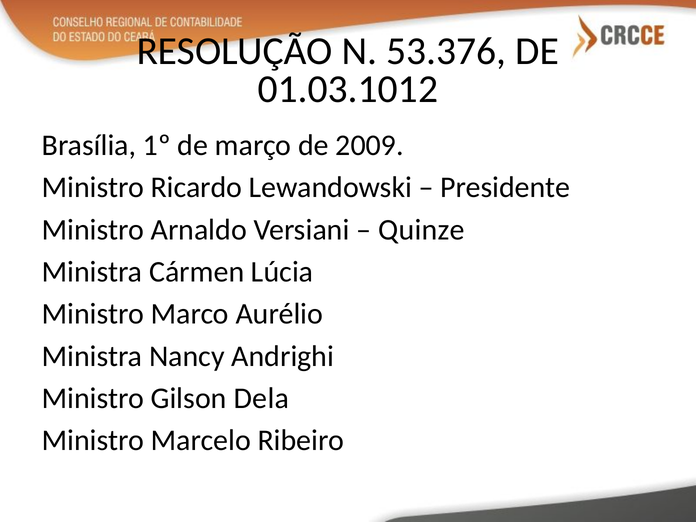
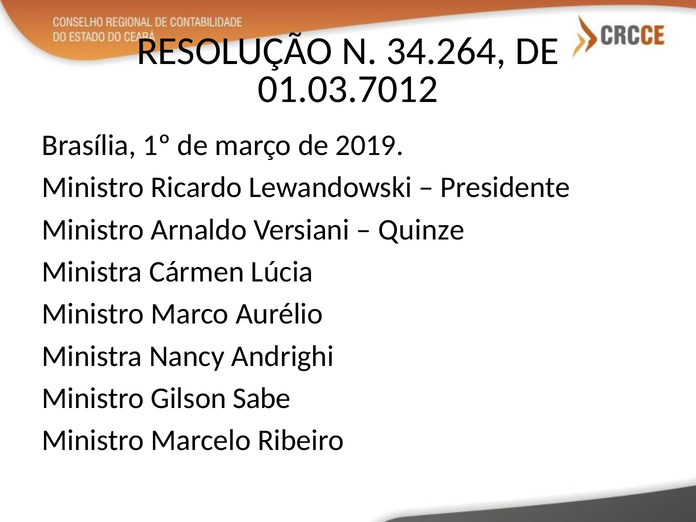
53.376: 53.376 -> 34.264
01.03.1012: 01.03.1012 -> 01.03.7012
2009: 2009 -> 2019
Dela: Dela -> Sabe
